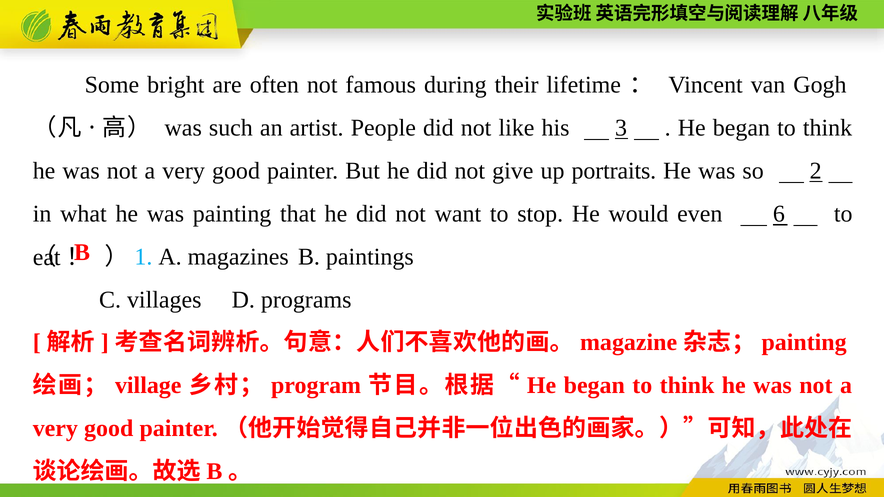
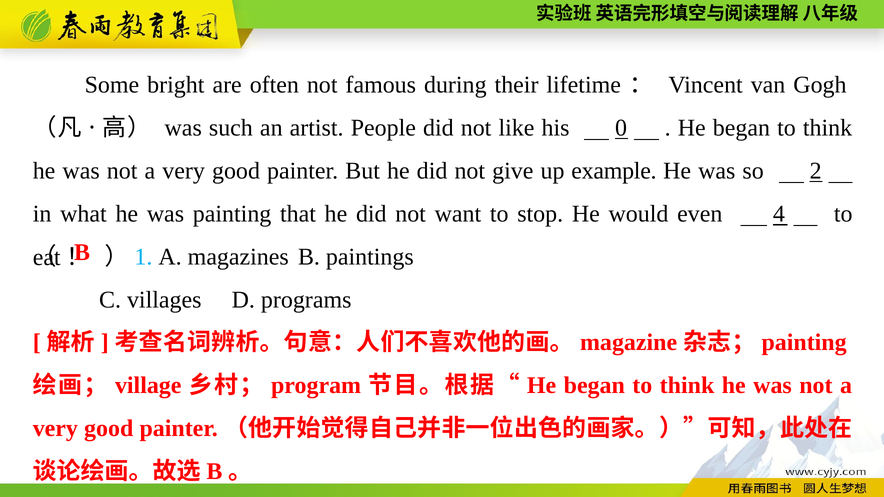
3: 3 -> 0
portraits: portraits -> example
6: 6 -> 4
